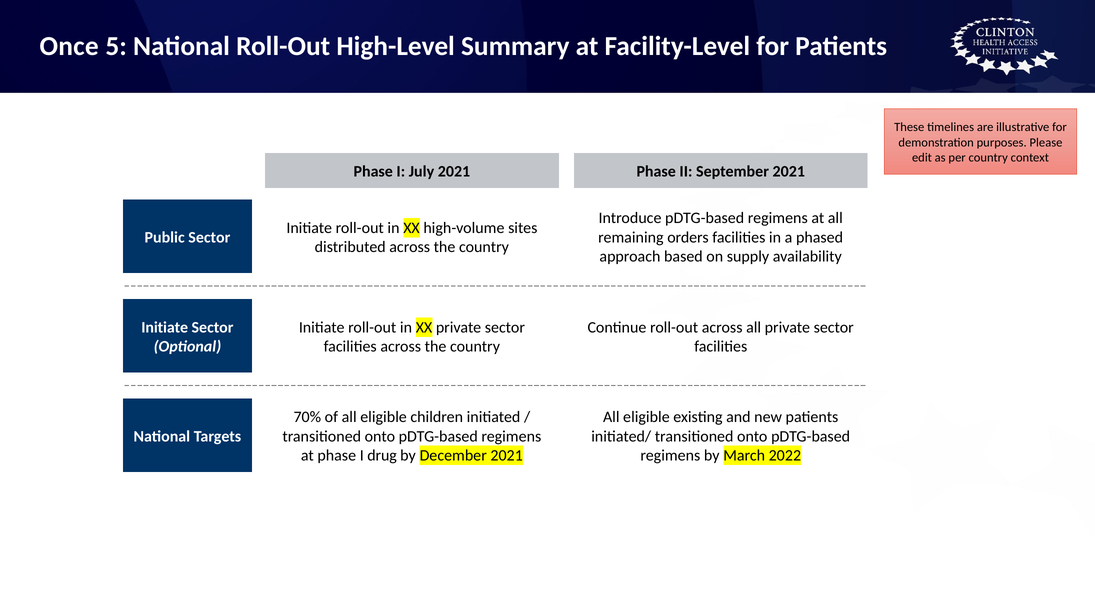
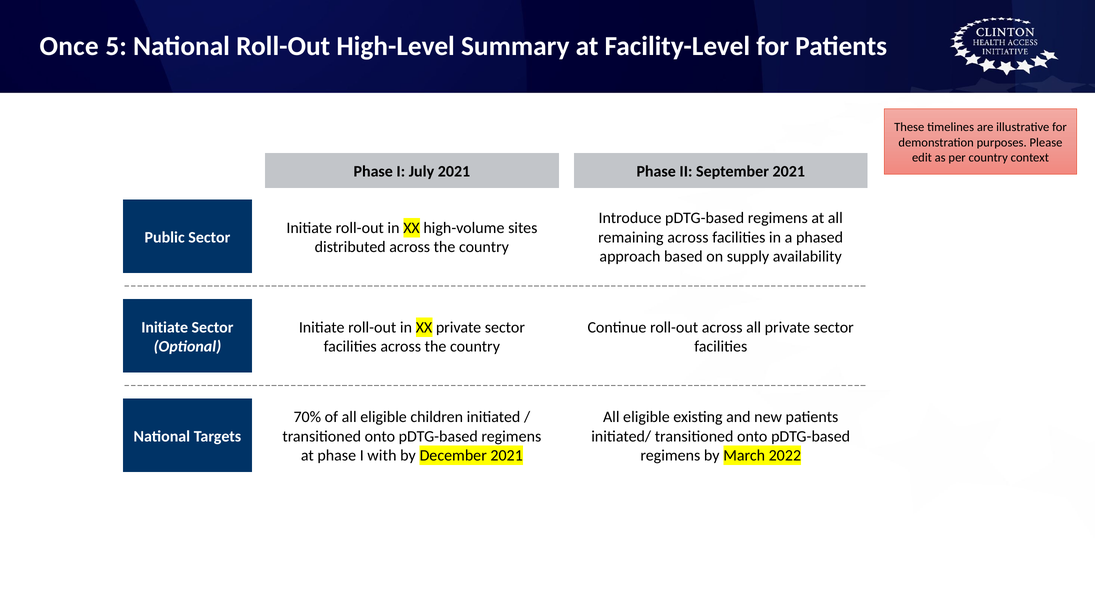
remaining orders: orders -> across
drug: drug -> with
